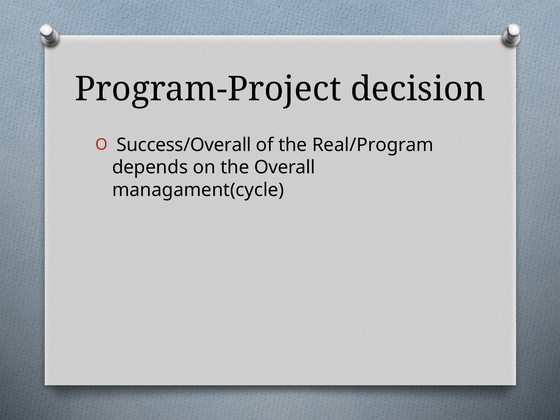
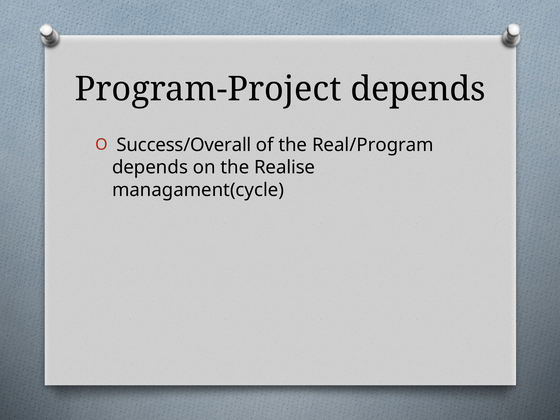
Program-Project decision: decision -> depends
Overall: Overall -> Realise
